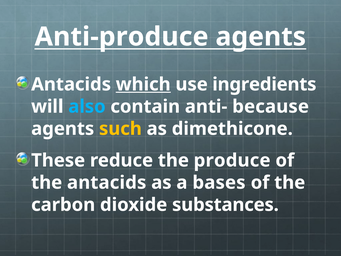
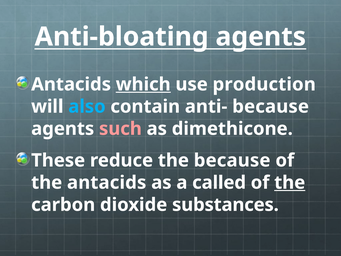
Anti-produce: Anti-produce -> Anti-bloating
ingredients: ingredients -> production
such colour: yellow -> pink
the produce: produce -> because
bases: bases -> called
the at (290, 182) underline: none -> present
